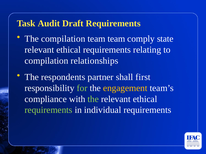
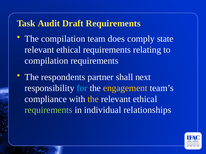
team team: team -> does
compilation relationships: relationships -> requirements
first: first -> next
for colour: light green -> light blue
the at (93, 99) colour: light green -> yellow
individual requirements: requirements -> relationships
